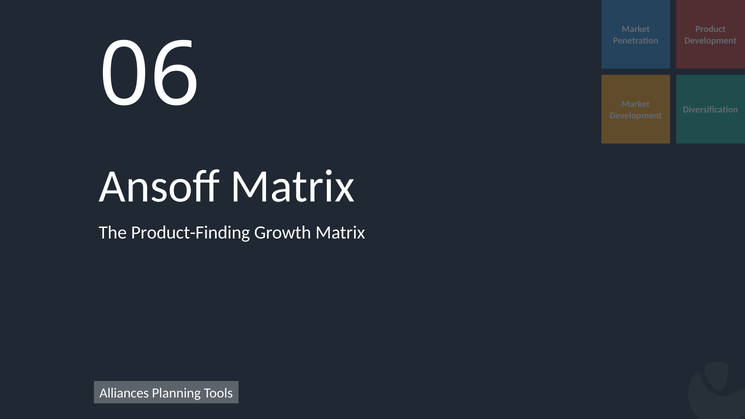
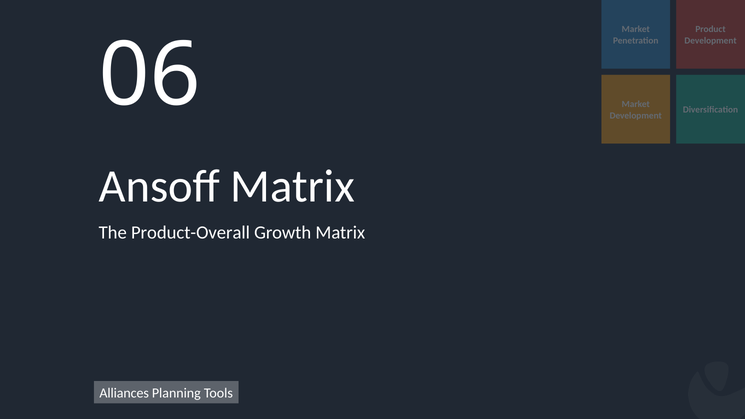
Product-Finding: Product-Finding -> Product-Overall
